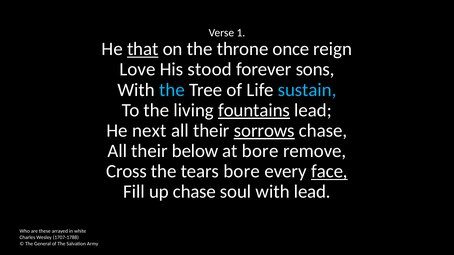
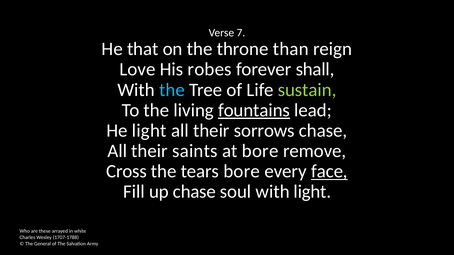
1: 1 -> 7
that underline: present -> none
once: once -> than
stood: stood -> robes
sons: sons -> shall
sustain colour: light blue -> light green
He next: next -> light
sorrows underline: present -> none
below: below -> saints
with lead: lead -> light
